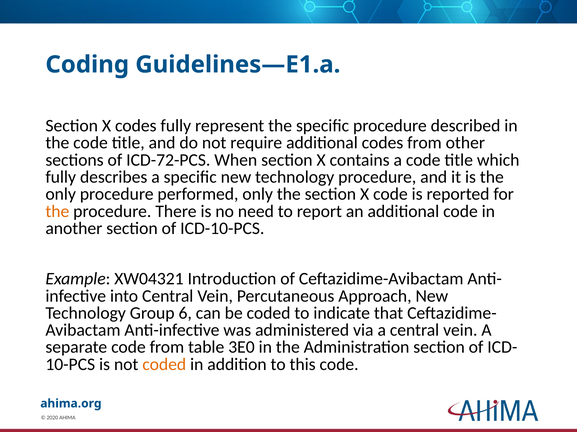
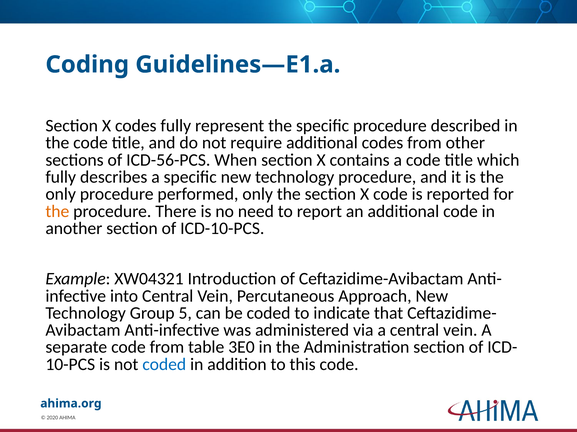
ICD-72-PCS: ICD-72-PCS -> ICD-56-PCS
6: 6 -> 5
coded at (164, 365) colour: orange -> blue
